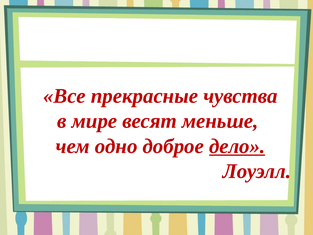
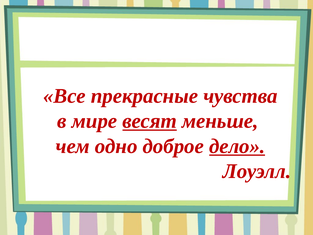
весят underline: none -> present
